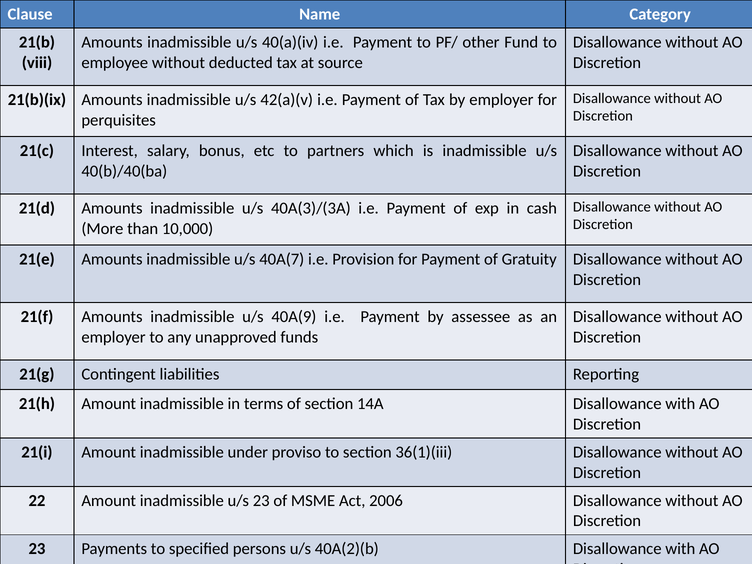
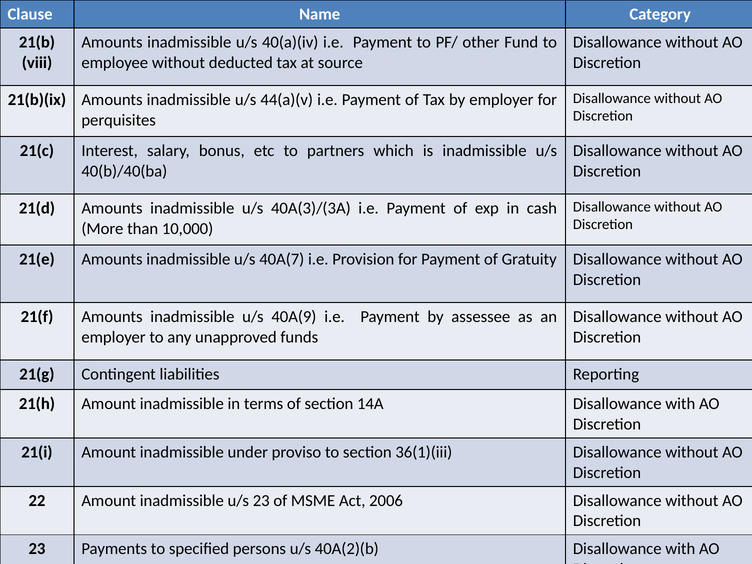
42(a)(v: 42(a)(v -> 44(a)(v
